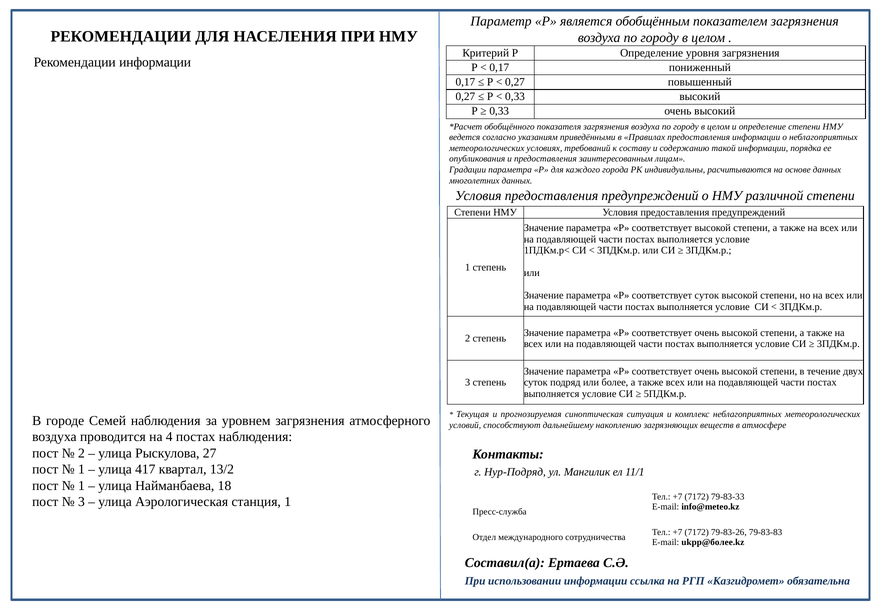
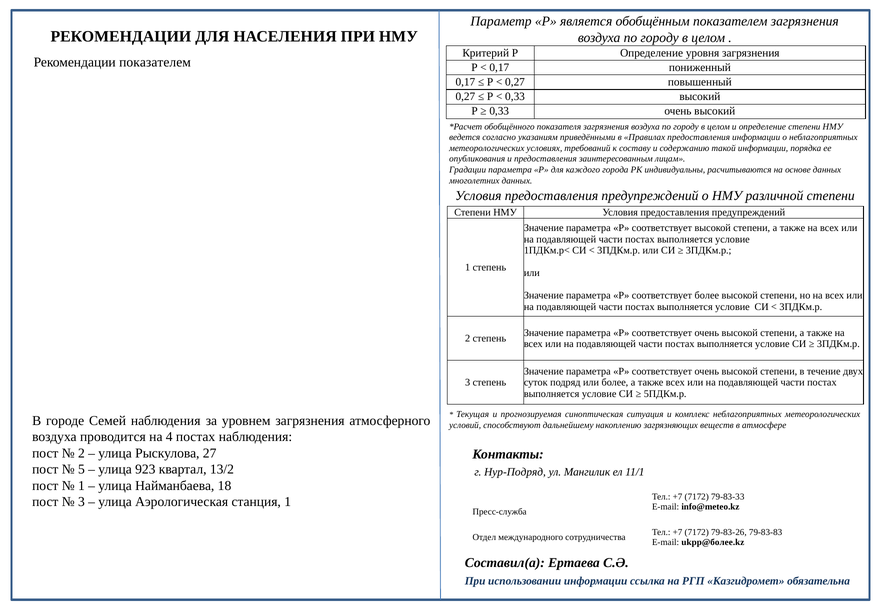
Рекомендации информации: информации -> показателем
соответствует суток: суток -> более
1 at (81, 469): 1 -> 5
417: 417 -> 923
